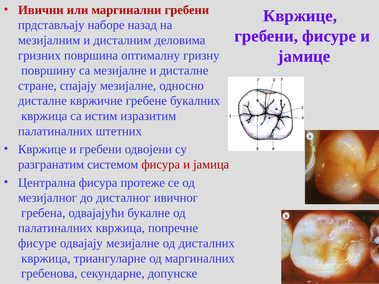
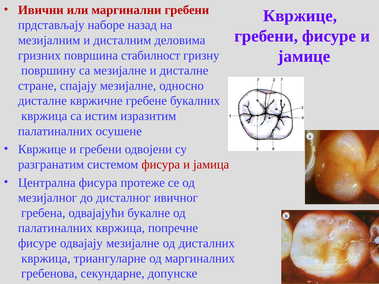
оптималну: оптималну -> стабилност
штетних: штетних -> осушене
